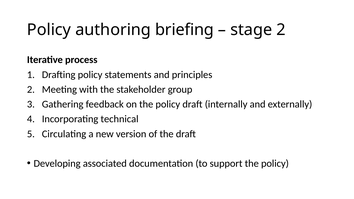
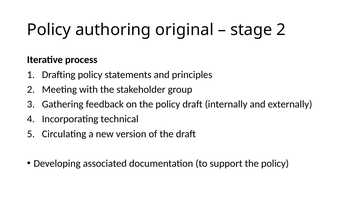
briefing: briefing -> original
